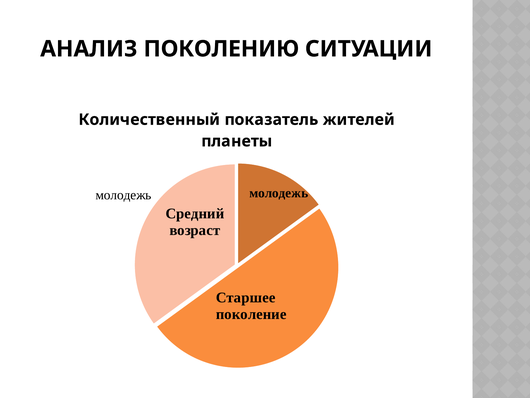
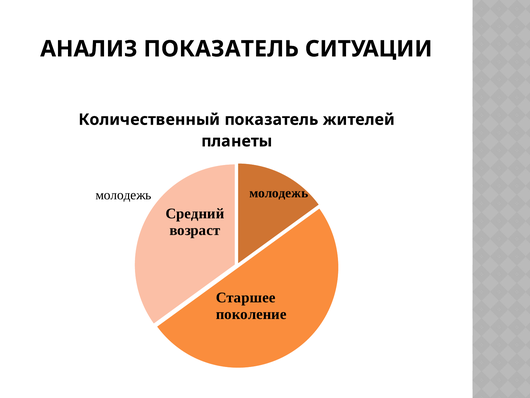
АНАЛИЗ ПОКОЛЕНИЮ: ПОКОЛЕНИЮ -> ПОКАЗАТЕЛЬ
